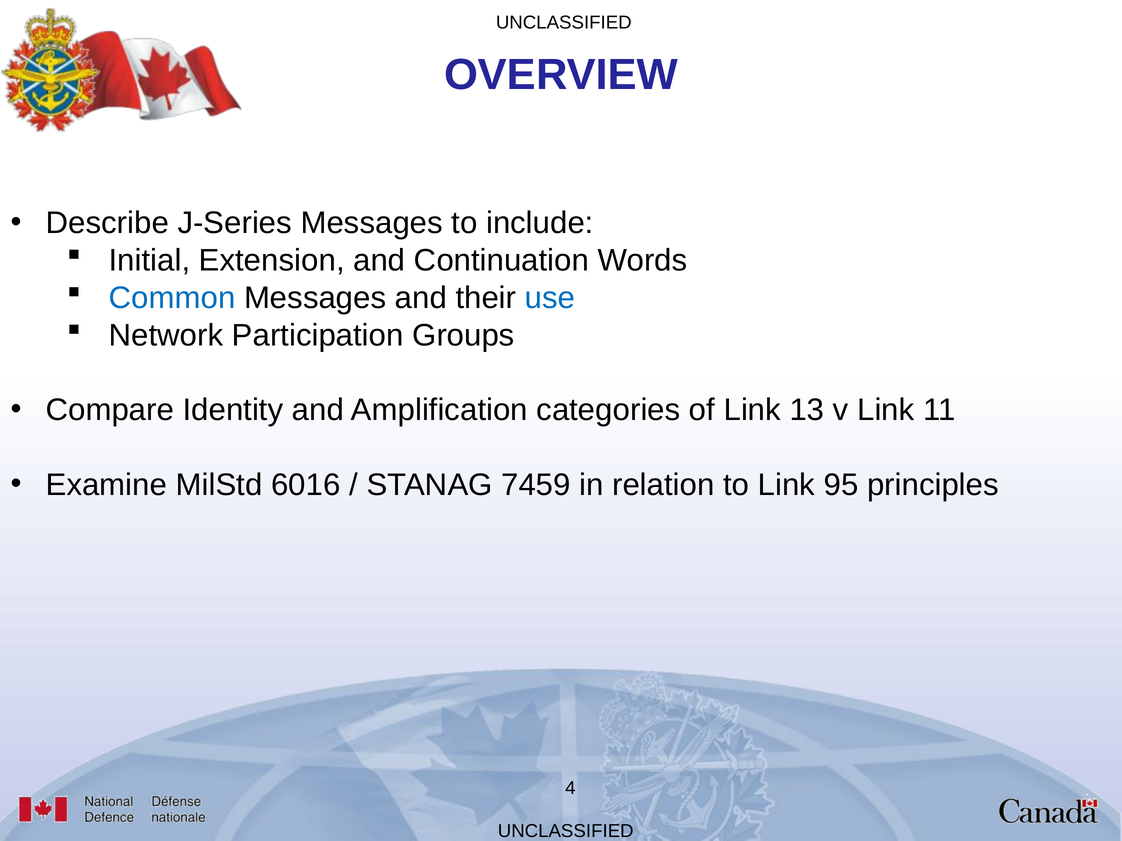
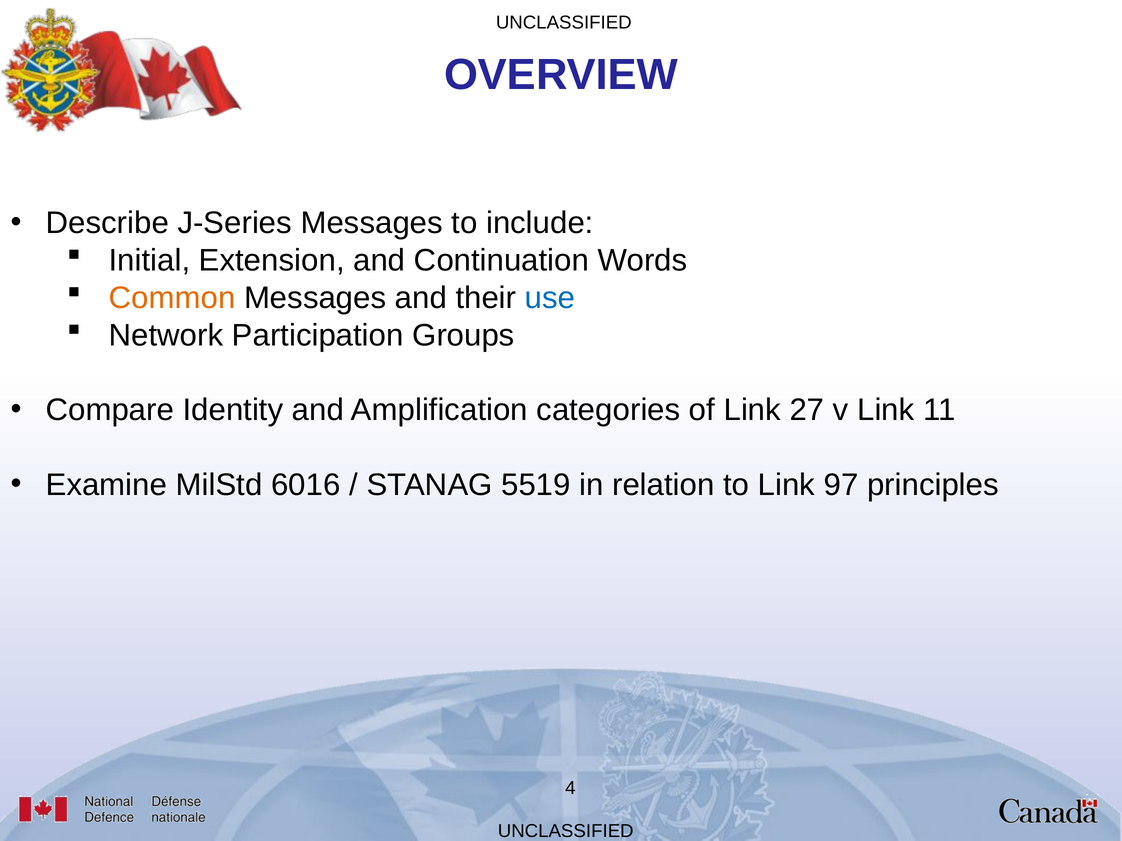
Common colour: blue -> orange
13: 13 -> 27
7459: 7459 -> 5519
95: 95 -> 97
